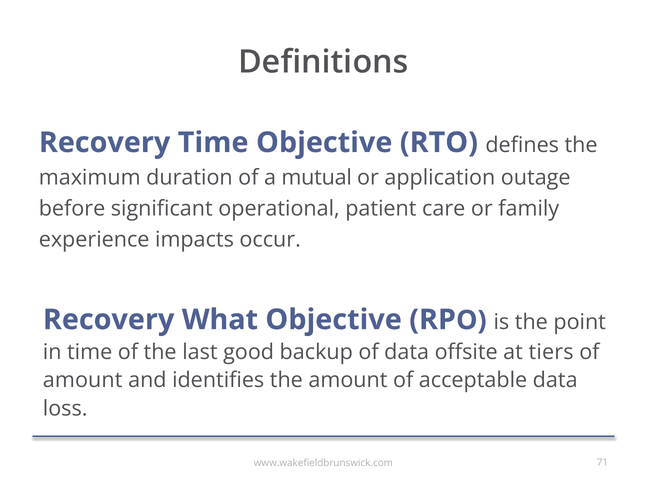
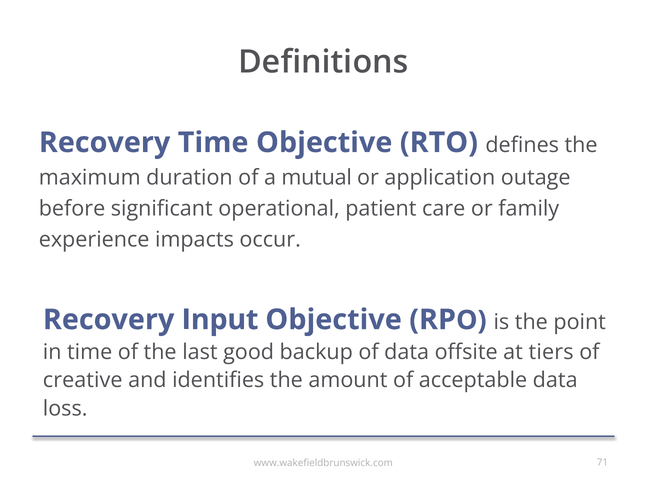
What: What -> Input
amount at (83, 381): amount -> creative
